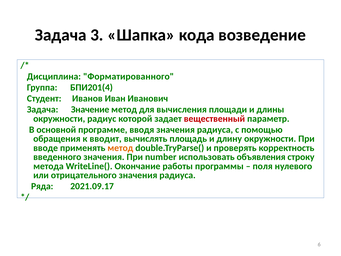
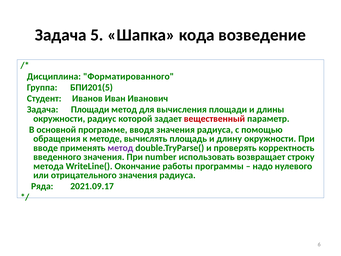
3: 3 -> 5
БПИ201(4: БПИ201(4 -> БПИ201(5
Задача Значение: Значение -> Площади
вводит: вводит -> методе
метод at (120, 148) colour: orange -> purple
объявления: объявления -> возвращает
поля: поля -> надо
